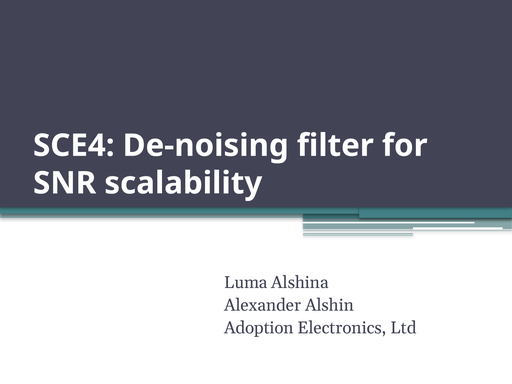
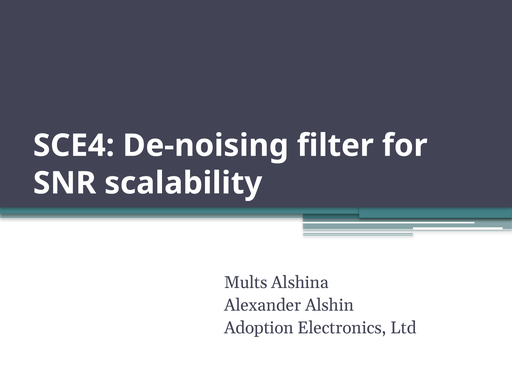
Luma: Luma -> Mults
